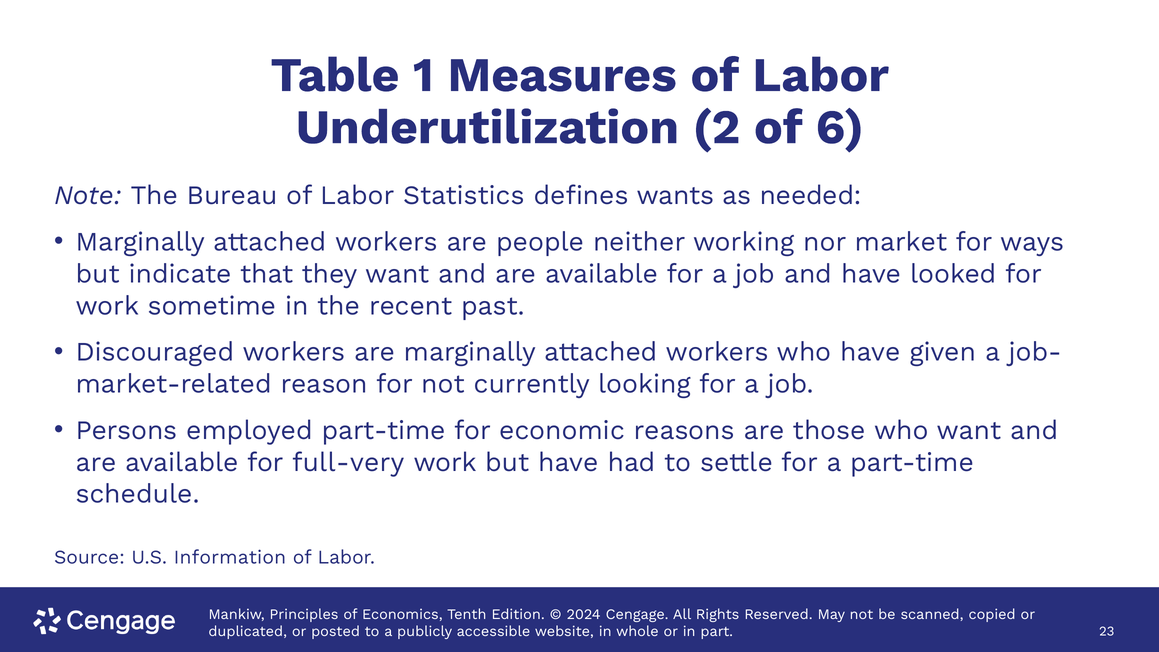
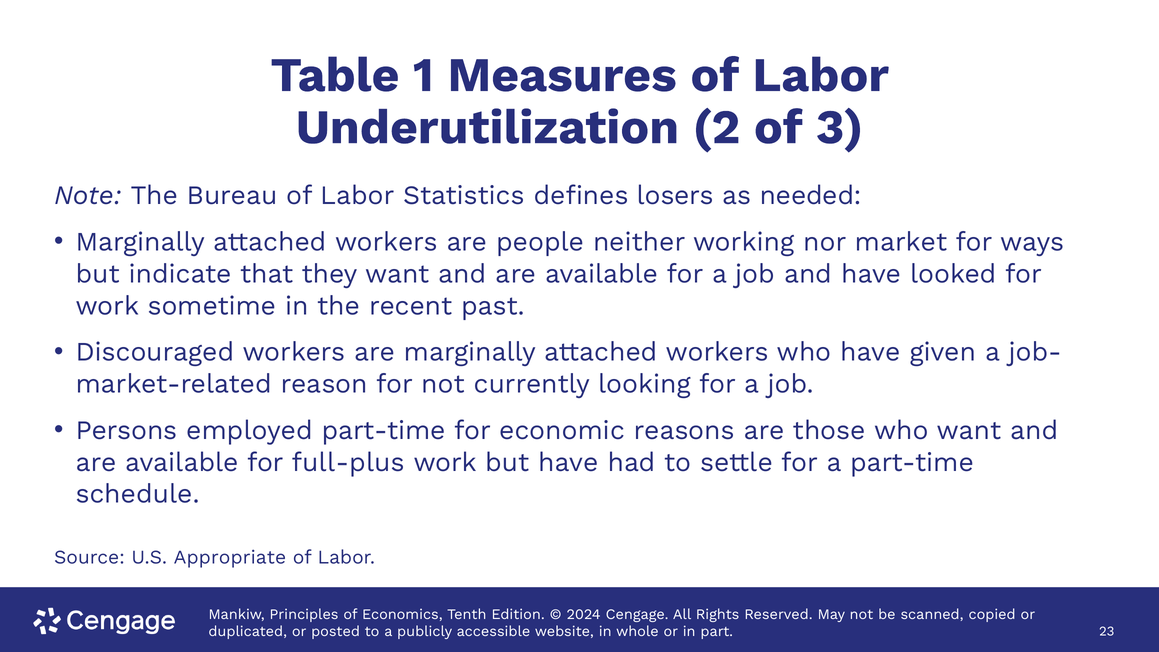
6: 6 -> 3
wants: wants -> losers
full-very: full-very -> full-plus
Information: Information -> Appropriate
